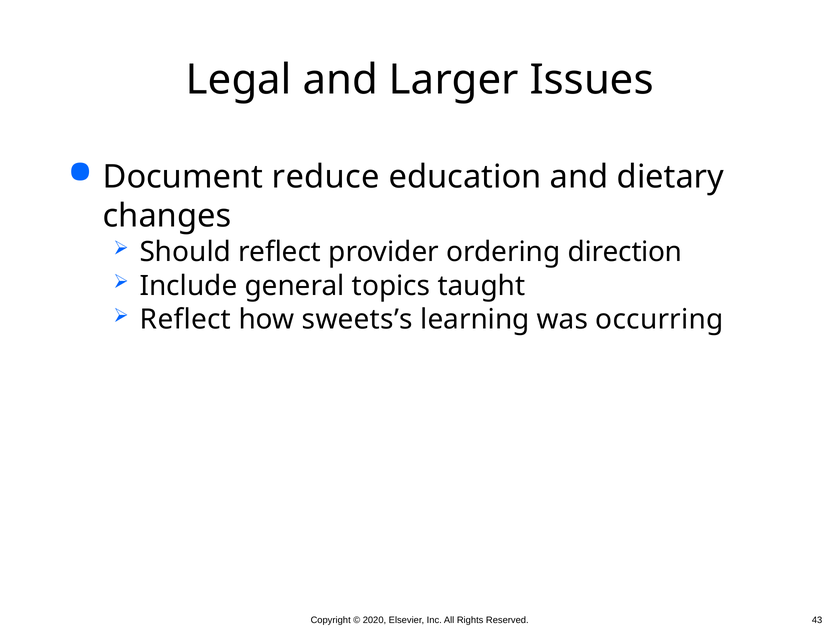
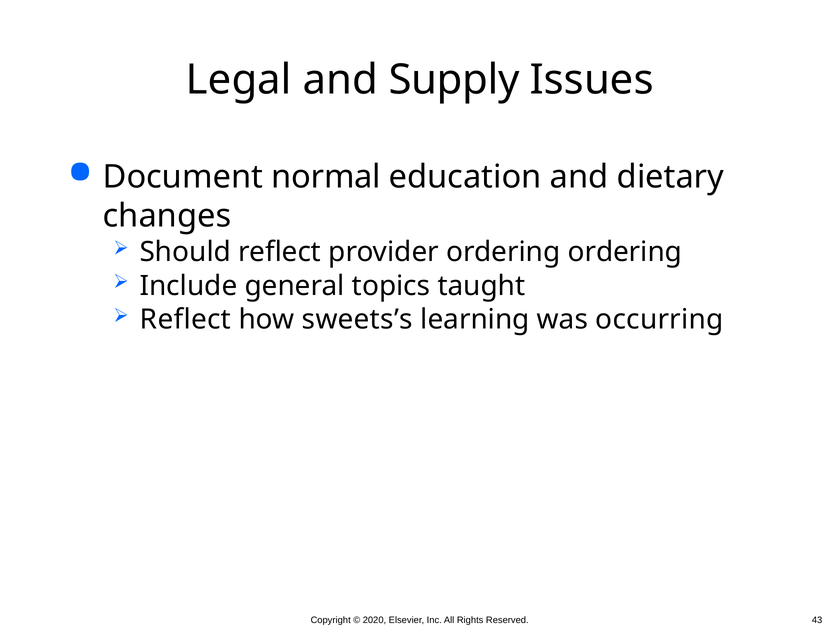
Larger: Larger -> Supply
reduce: reduce -> normal
ordering direction: direction -> ordering
